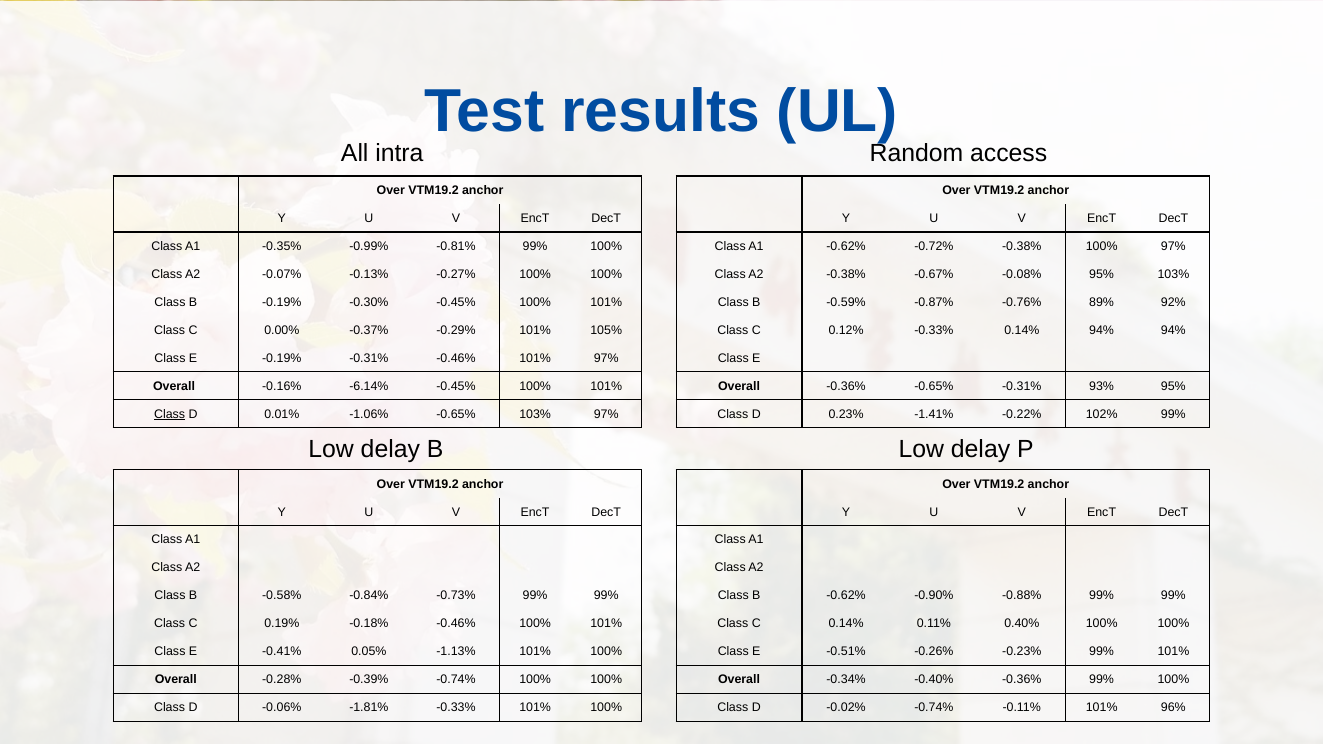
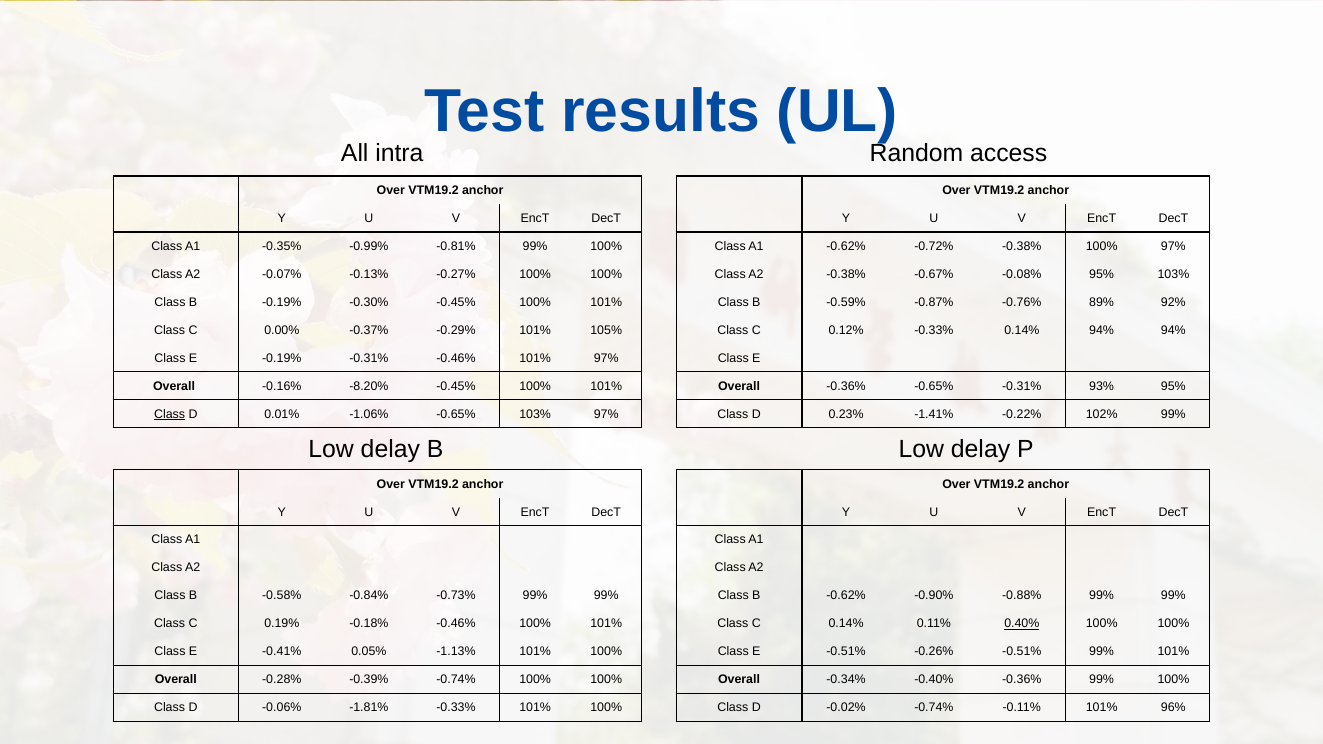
-6.14%: -6.14% -> -8.20%
0.40% underline: none -> present
-0.26% -0.23%: -0.23% -> -0.51%
